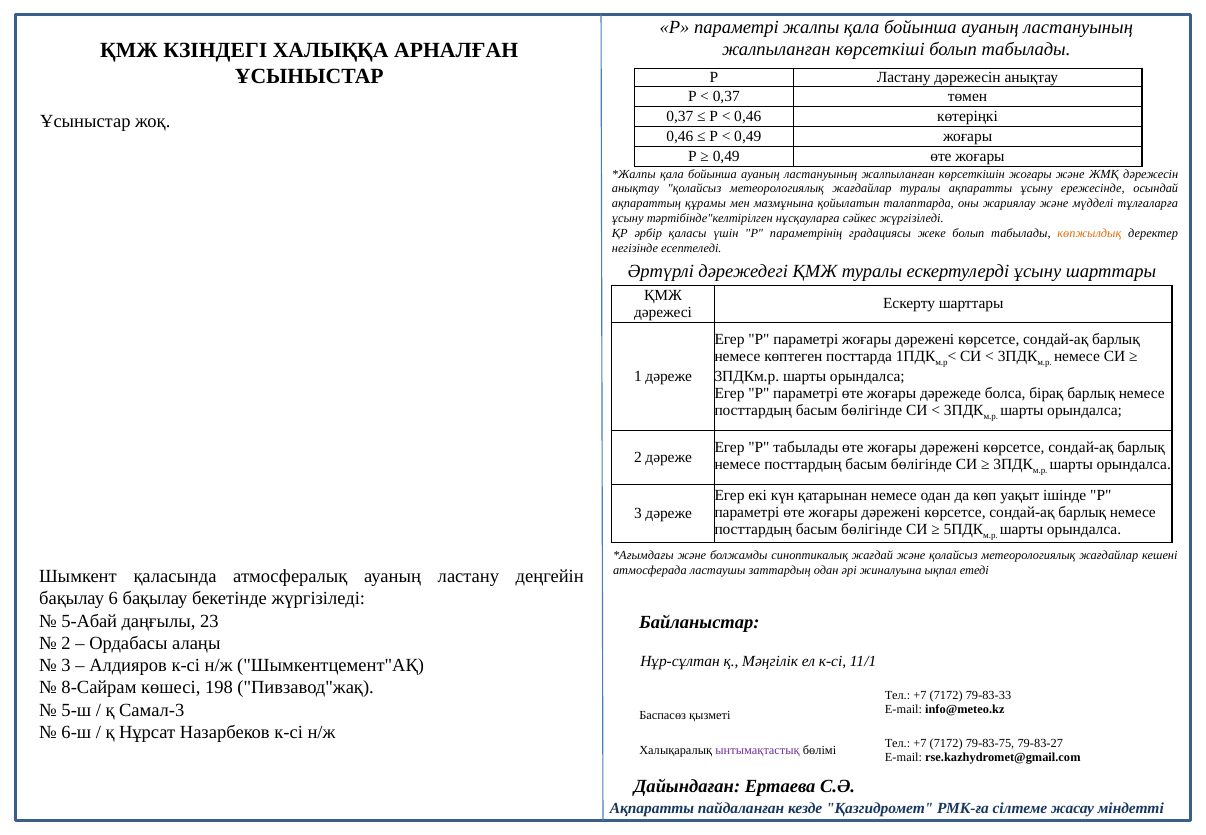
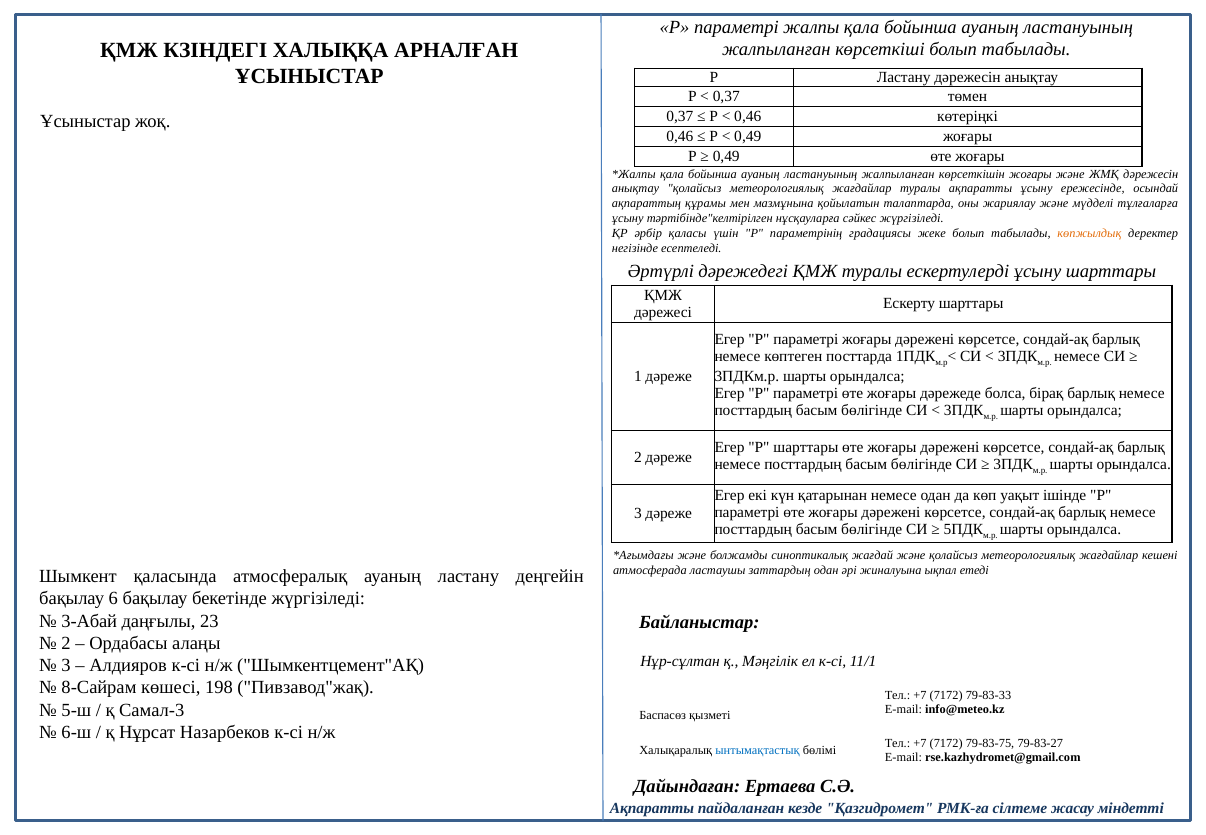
Р табылады: табылады -> шарттары
5-Абай: 5-Абай -> 3-Абай
ынтымақтастық colour: purple -> blue
